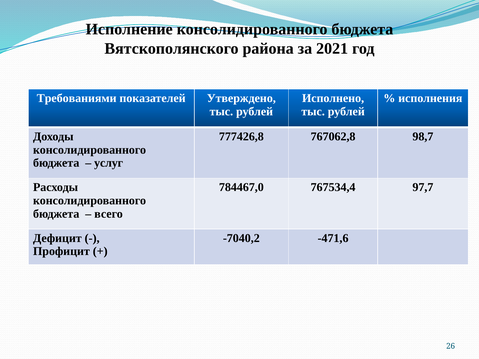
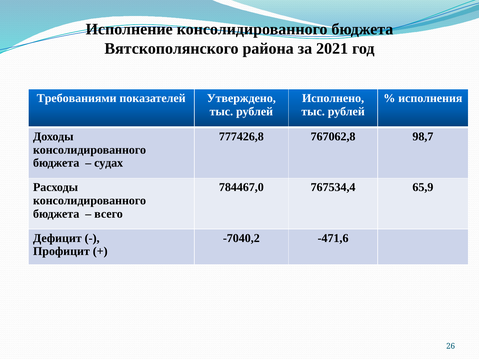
услуг: услуг -> судах
97,7: 97,7 -> 65,9
